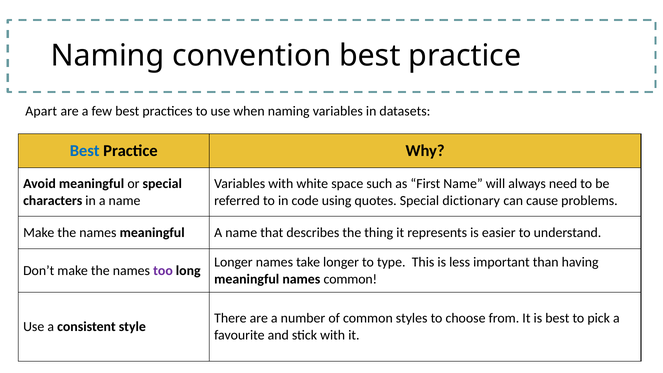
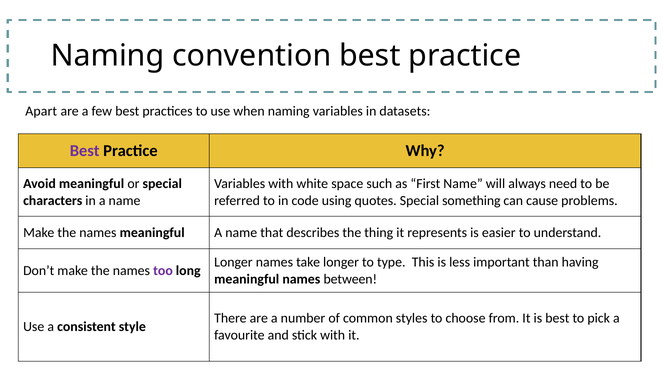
Best at (85, 151) colour: blue -> purple
dictionary: dictionary -> something
names common: common -> between
